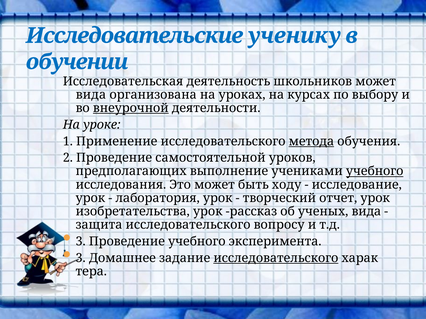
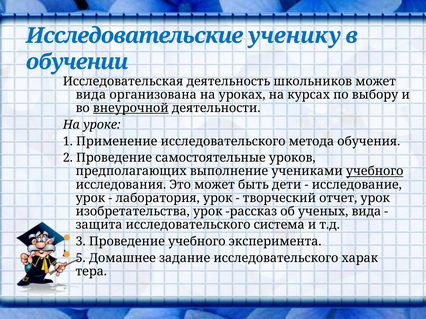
метода underline: present -> none
самостоятельной: самостоятельной -> самостоятельные
ходу: ходу -> дети
вопросу: вопросу -> система
3 at (81, 258): 3 -> 5
исследовательского at (276, 258) underline: present -> none
